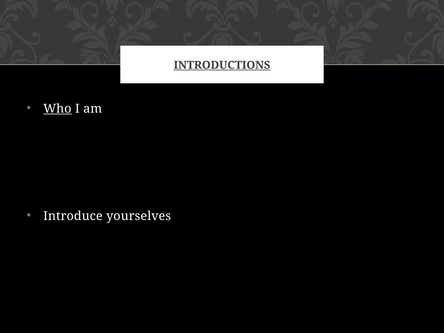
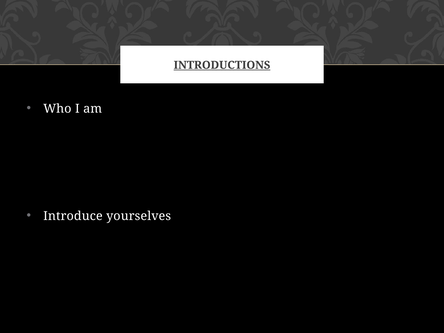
Who underline: present -> none
